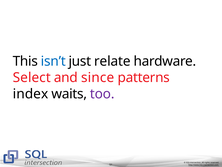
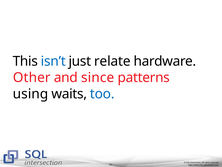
Select: Select -> Other
index: index -> using
too colour: purple -> blue
